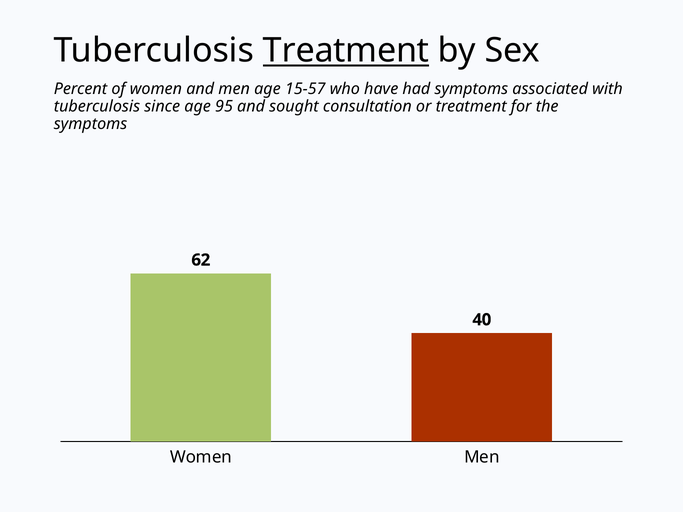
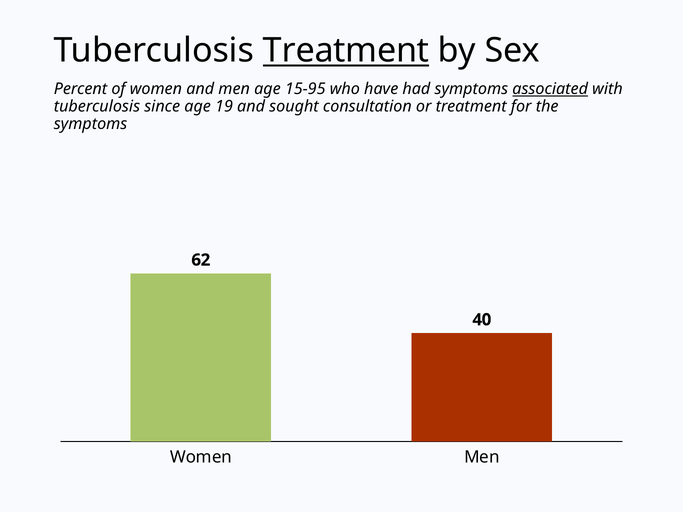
15-57: 15-57 -> 15-95
associated underline: none -> present
95: 95 -> 19
